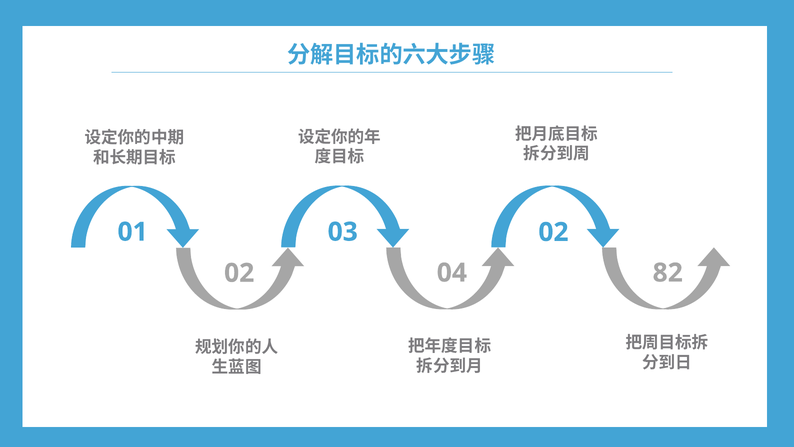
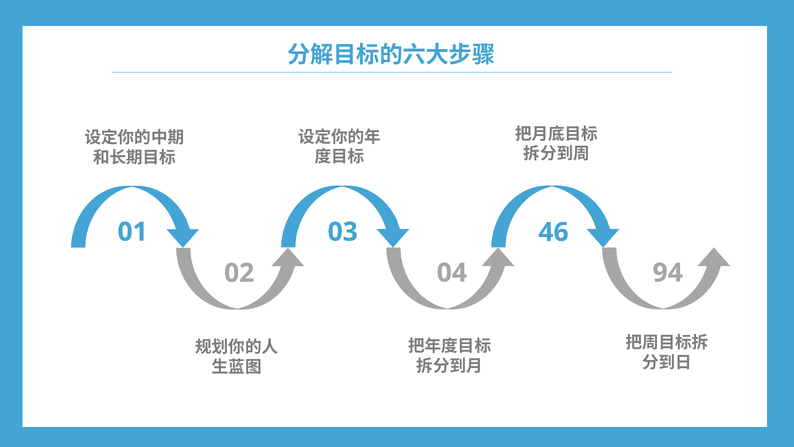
03 02: 02 -> 46
82: 82 -> 94
